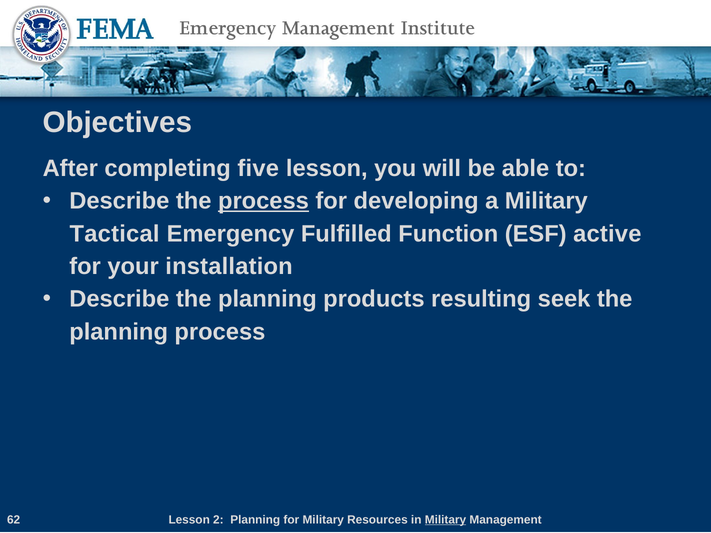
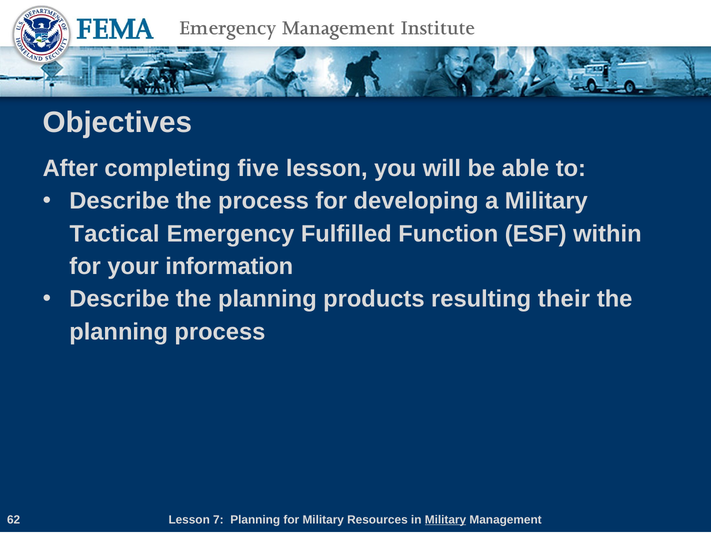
process at (263, 201) underline: present -> none
active: active -> within
installation: installation -> information
seek: seek -> their
2: 2 -> 7
